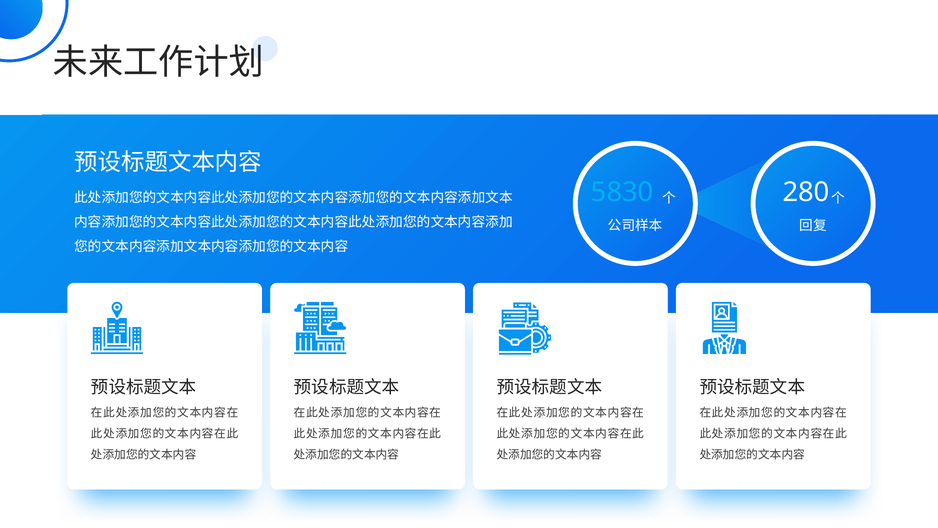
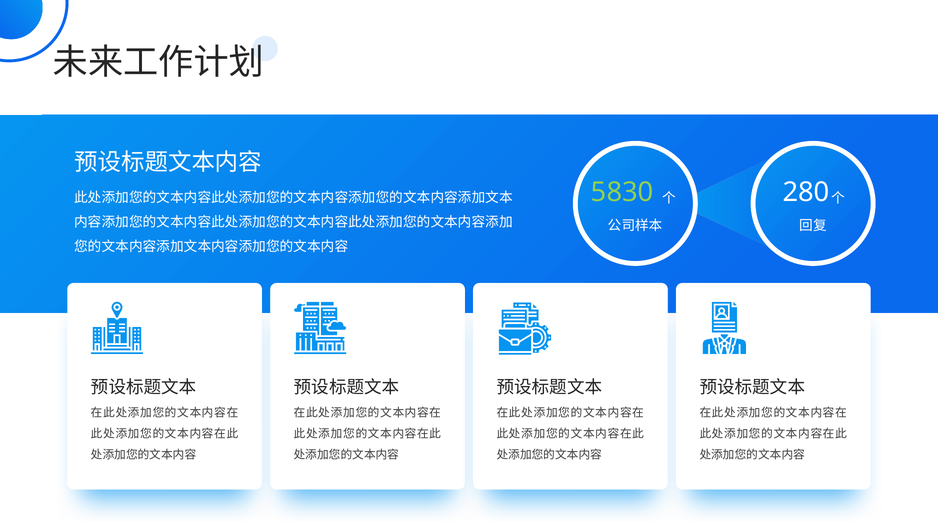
5830 colour: light blue -> light green
